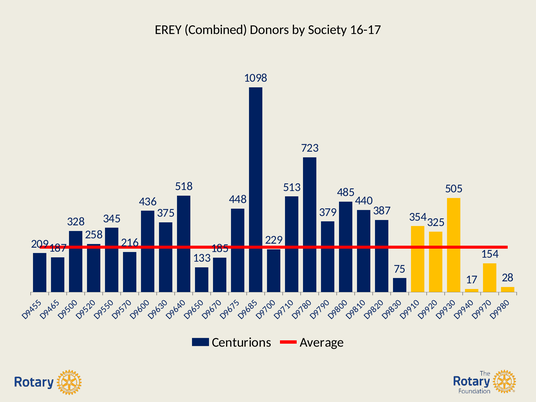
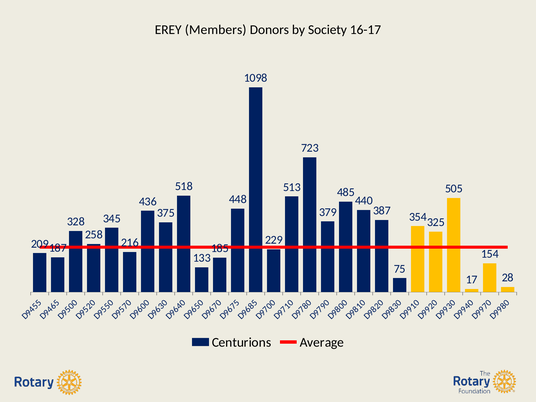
Combined: Combined -> Members
